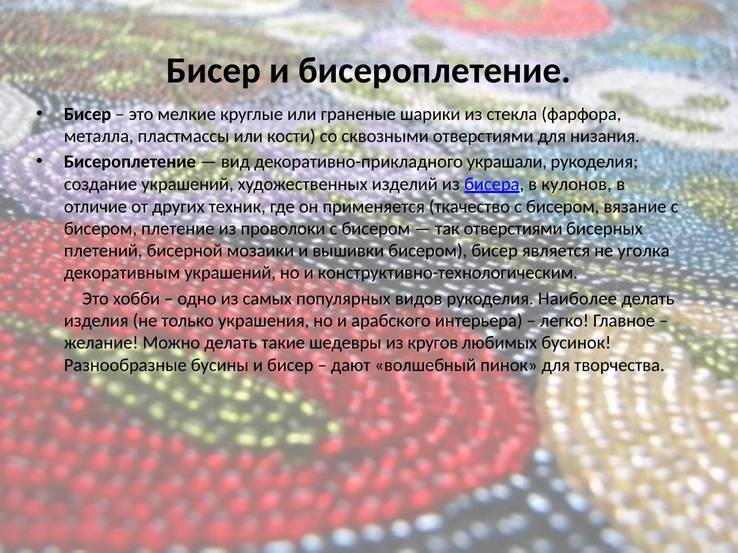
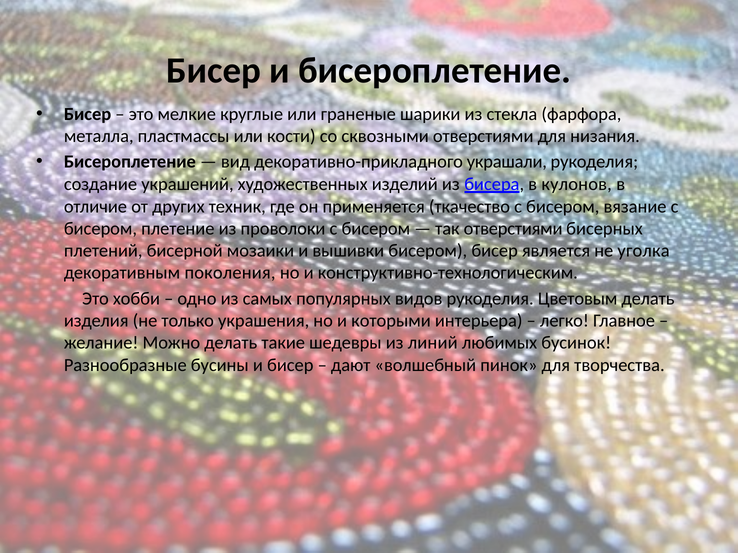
декоративным украшений: украшений -> поколения
Наиболее: Наиболее -> Цветовым
арабского: арабского -> которыми
кругов: кругов -> линий
